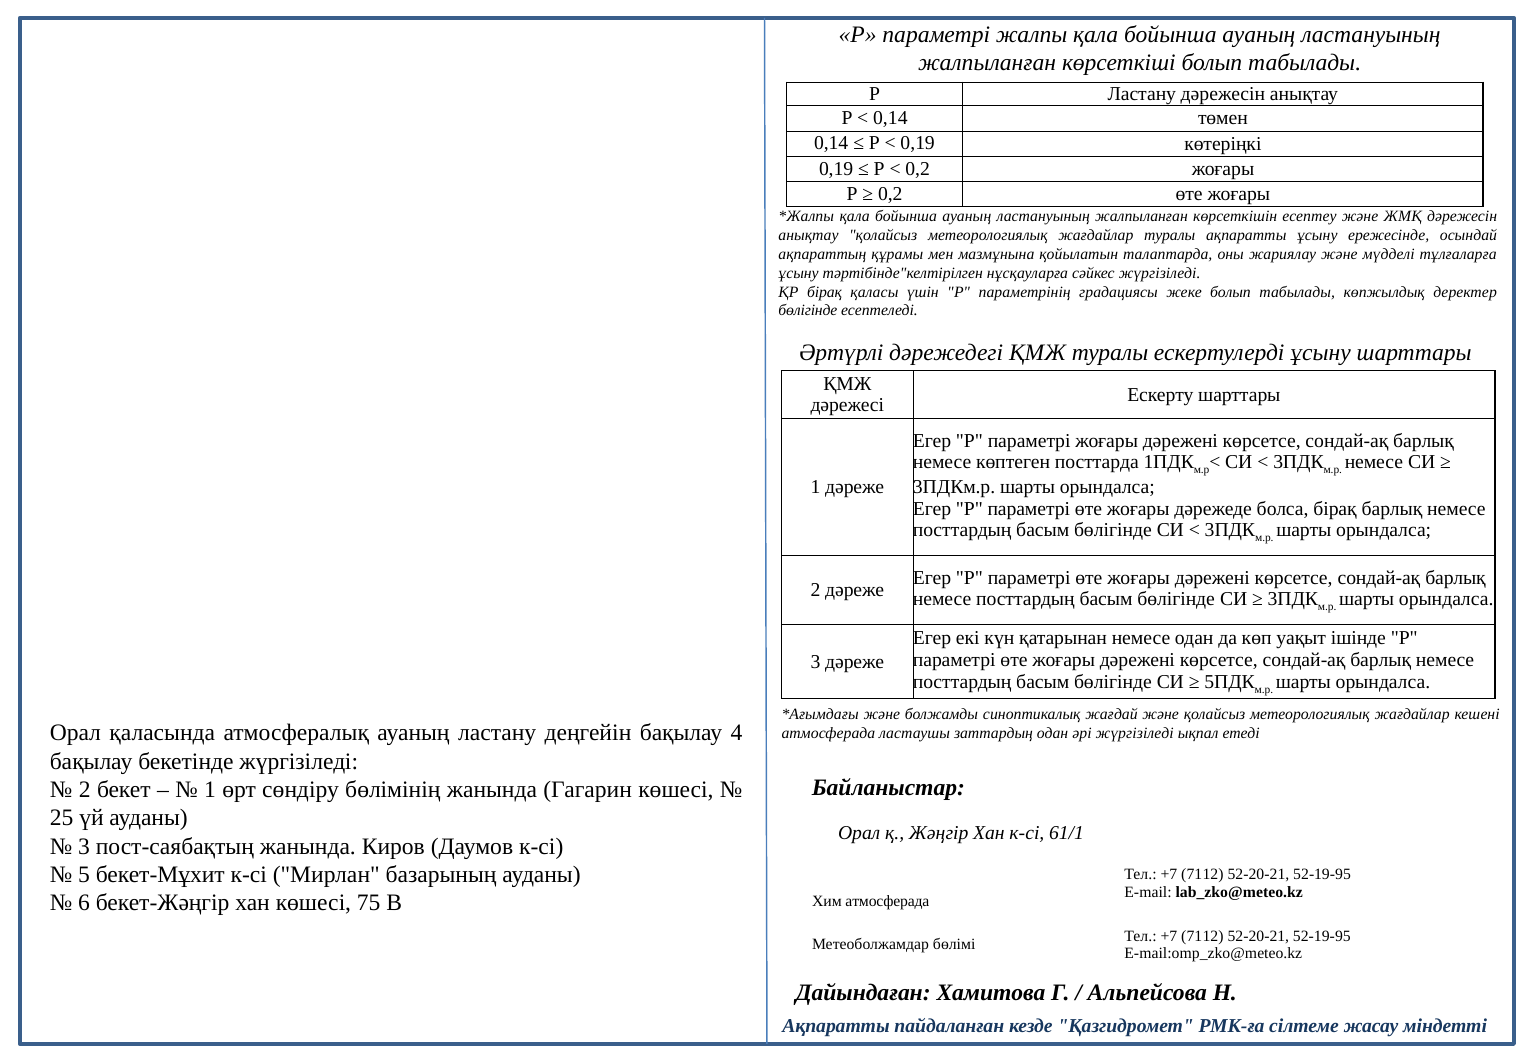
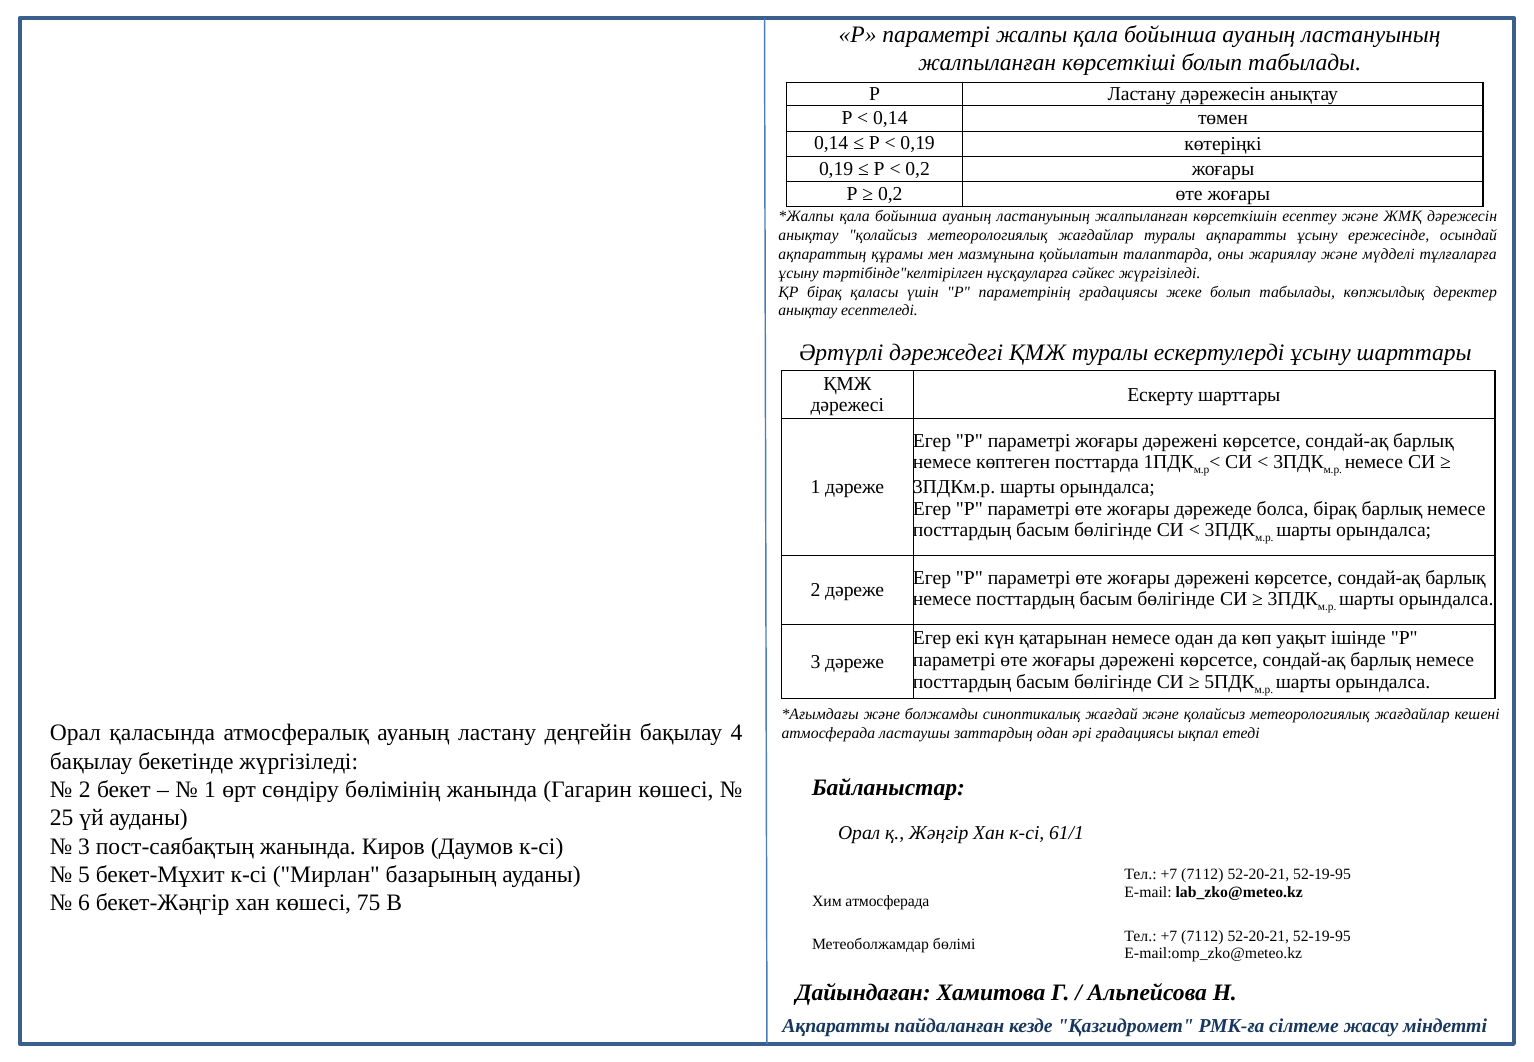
бөлігінде at (808, 311): бөлігінде -> анықтау
әрі жүргізіледі: жүргізіледі -> градациясы
